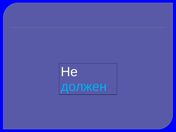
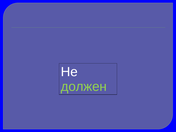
должен colour: light blue -> light green
